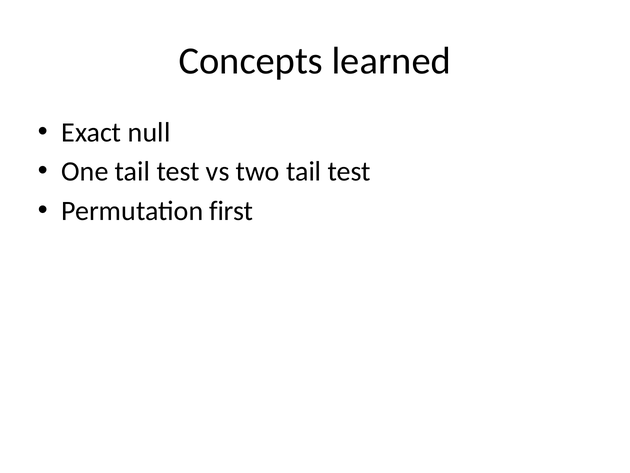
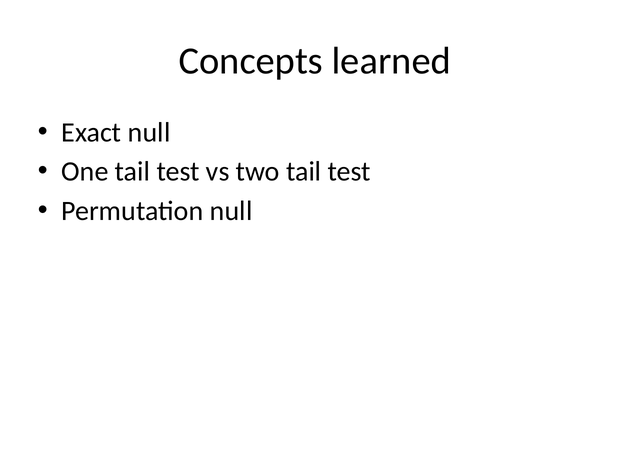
Permutation first: first -> null
